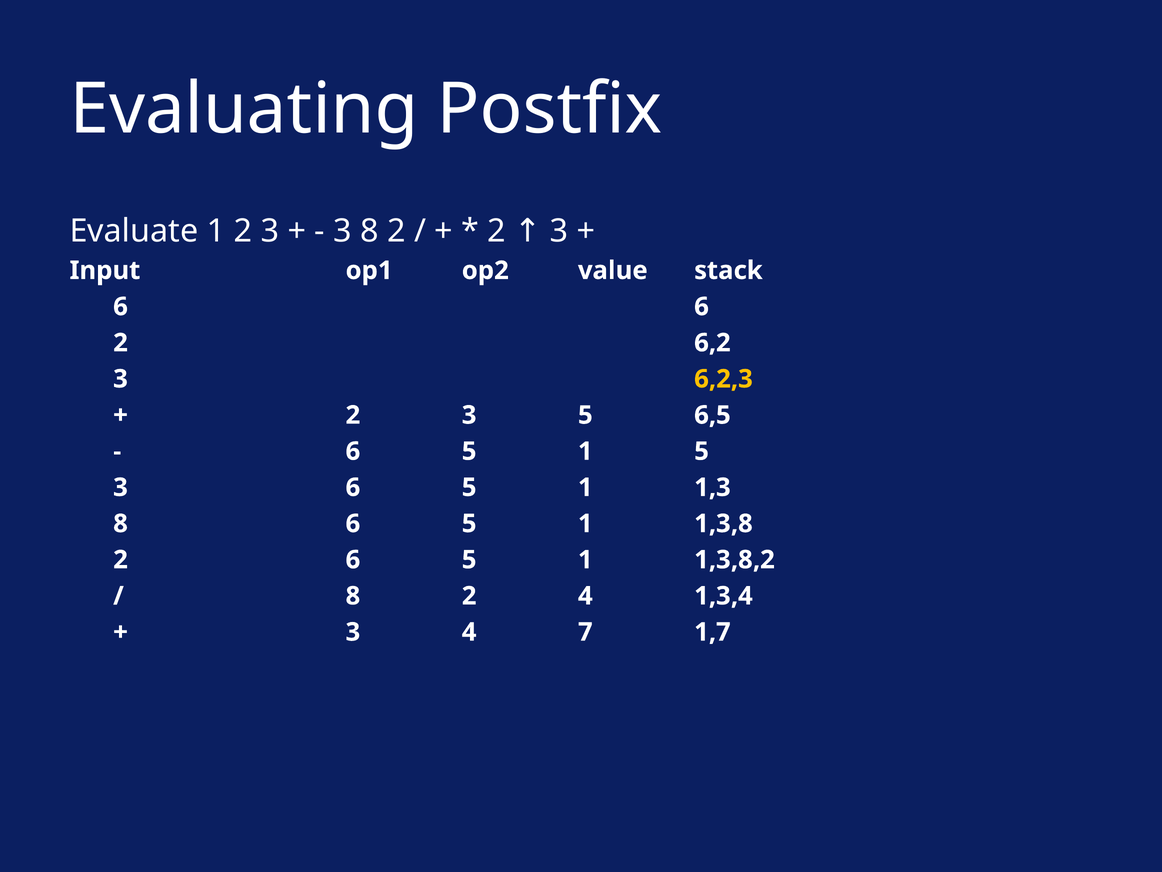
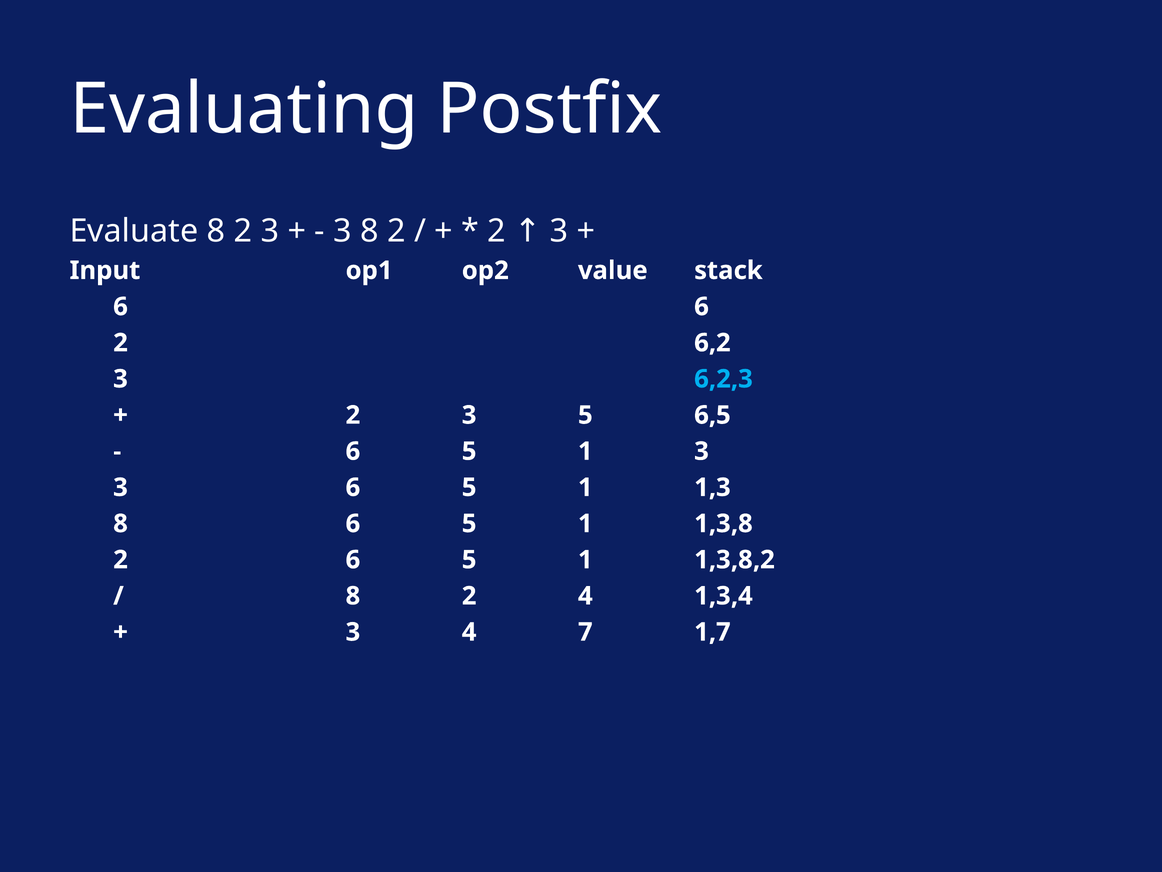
Evaluate 1: 1 -> 8
6,2,3 colour: yellow -> light blue
1 5: 5 -> 3
